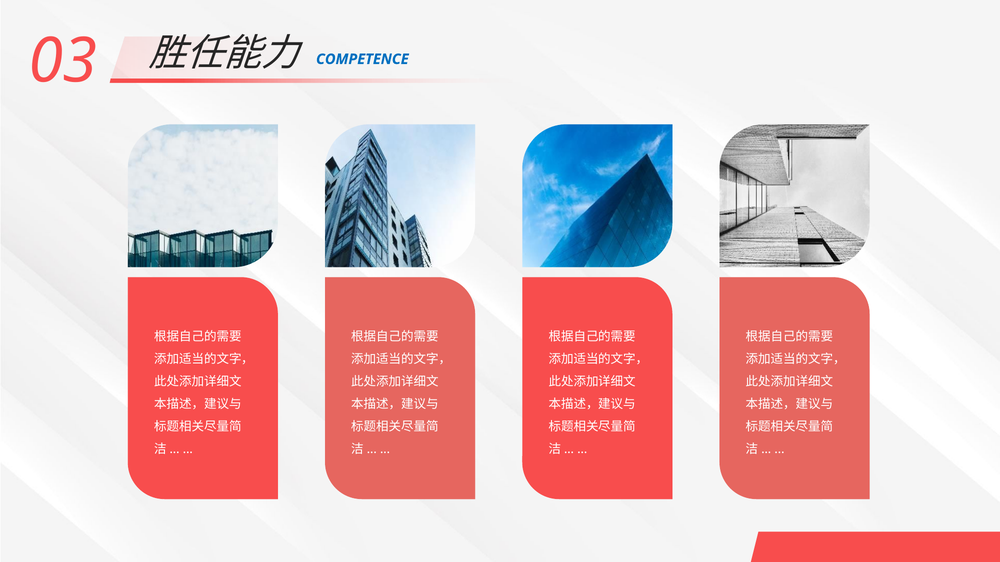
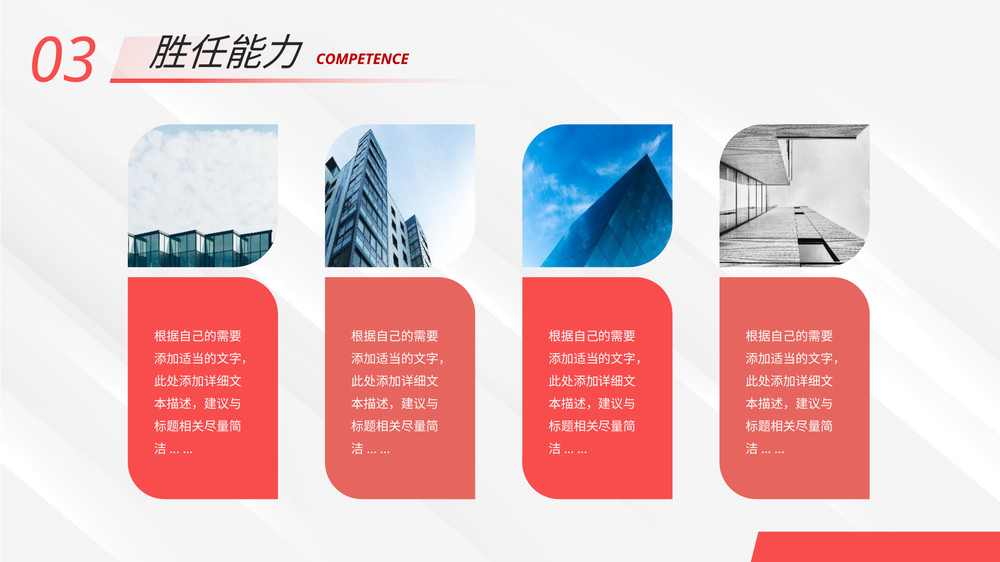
COMPETENCE colour: blue -> red
